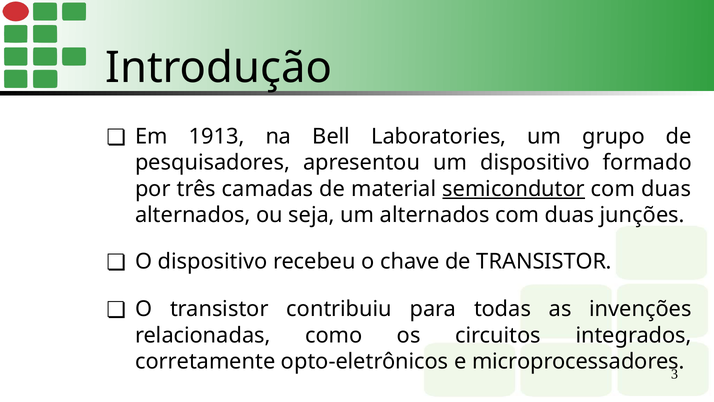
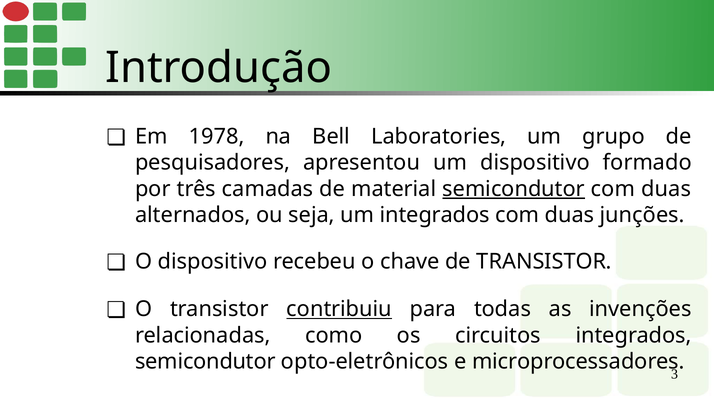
1913: 1913 -> 1978
um alternados: alternados -> integrados
contribuiu underline: none -> present
corretamente at (205, 361): corretamente -> semicondutor
